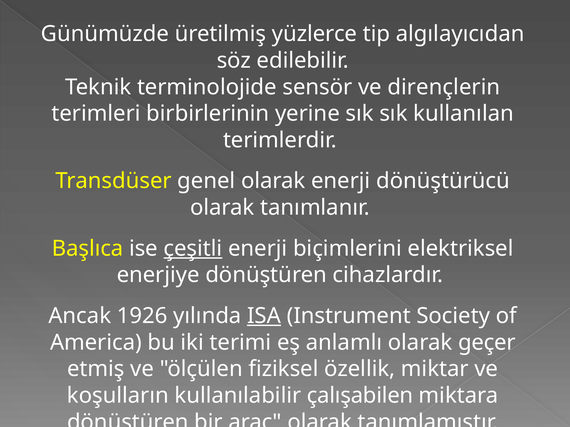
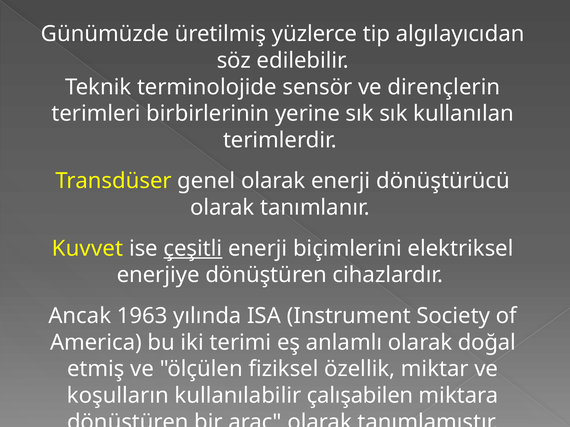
Başlıca: Başlıca -> Kuvvet
1926: 1926 -> 1963
ISA underline: present -> none
geçer: geçer -> doğal
